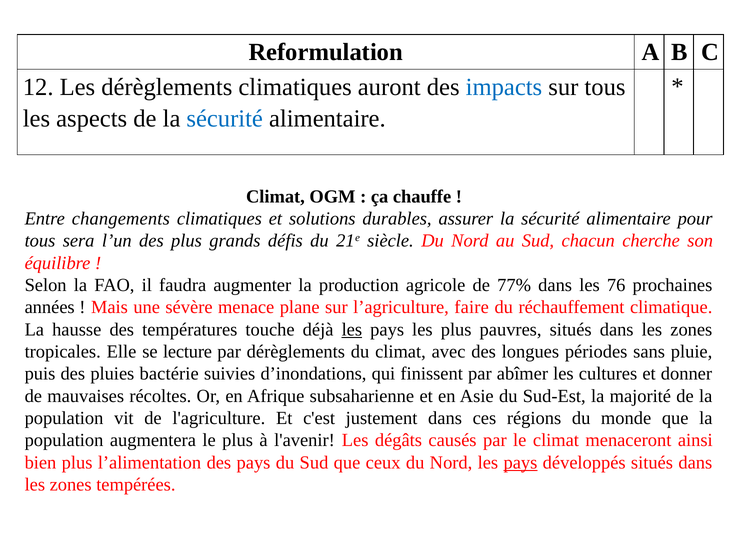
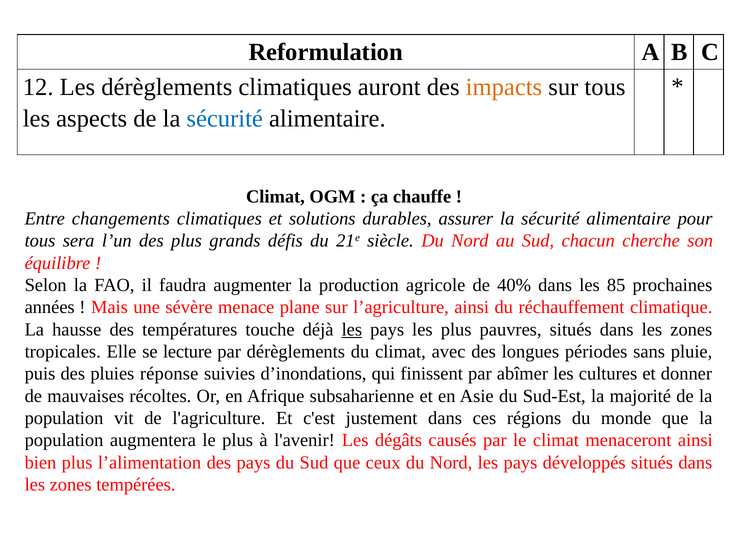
impacts colour: blue -> orange
77%: 77% -> 40%
76: 76 -> 85
l’agriculture faire: faire -> ainsi
bactérie: bactérie -> réponse
pays at (520, 462) underline: present -> none
